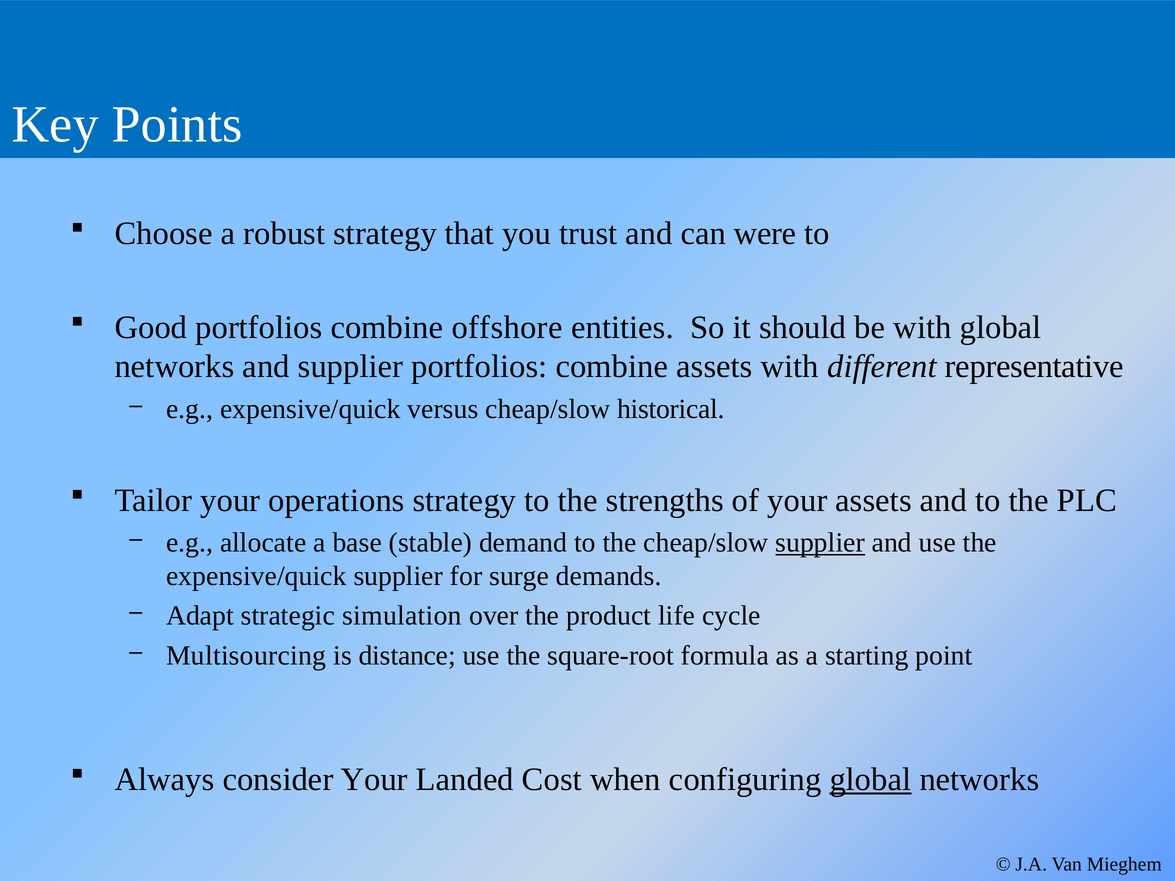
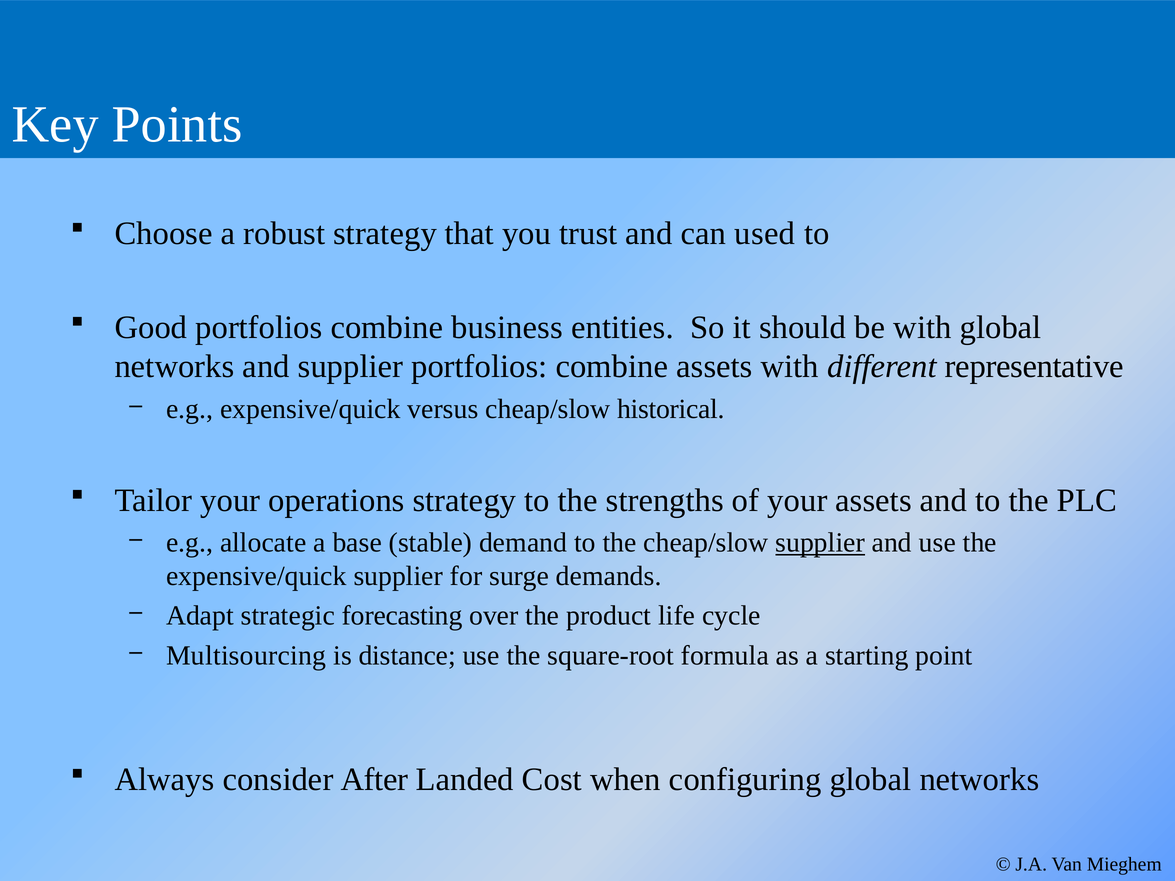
were: were -> used
offshore: offshore -> business
simulation: simulation -> forecasting
consider Your: Your -> After
global at (870, 780) underline: present -> none
